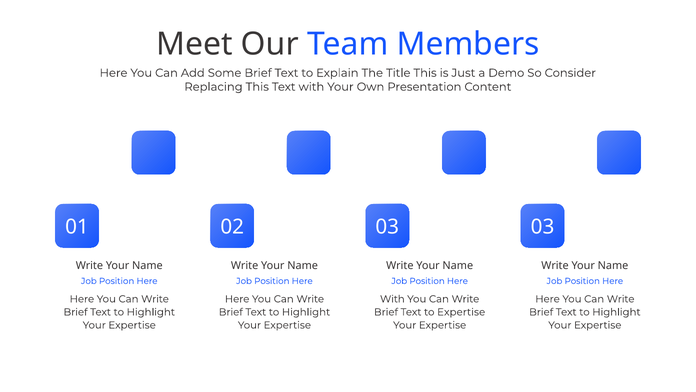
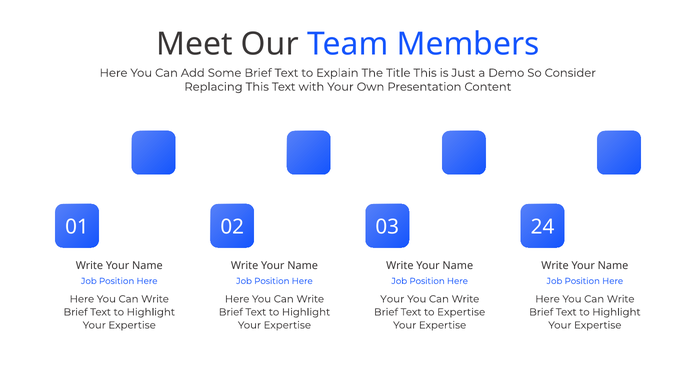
03 03: 03 -> 24
With at (392, 299): With -> Your
